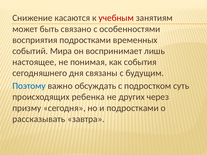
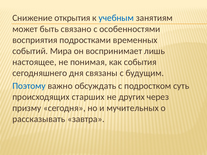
касаются: касаются -> открытия
учебным colour: red -> blue
ребенка: ребенка -> старших
и подростками: подростками -> мучительных
